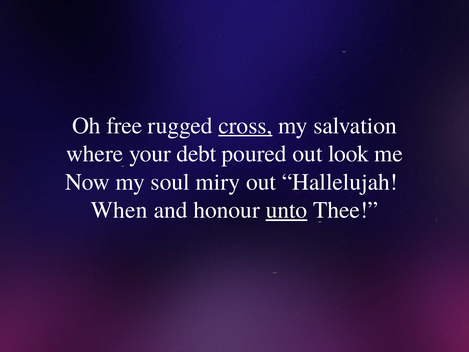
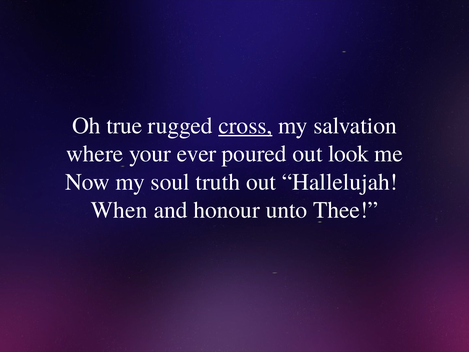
free: free -> true
debt: debt -> ever
miry: miry -> truth
unto underline: present -> none
